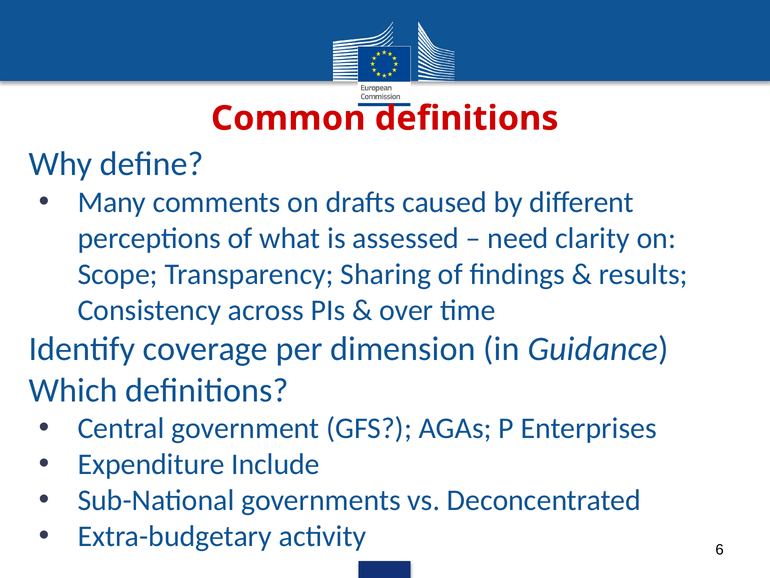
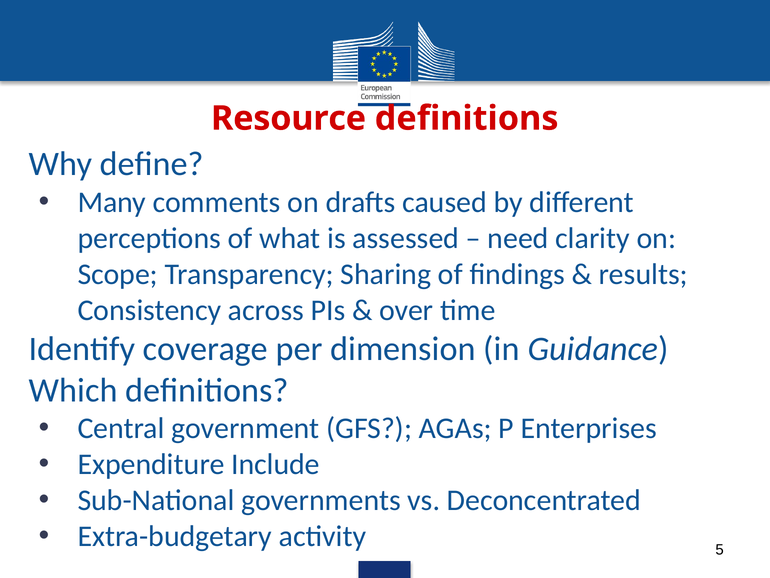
Common: Common -> Resource
6: 6 -> 5
